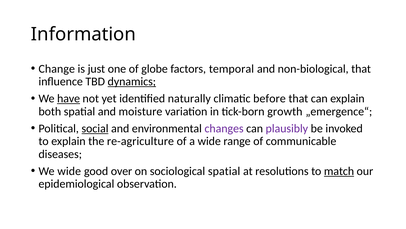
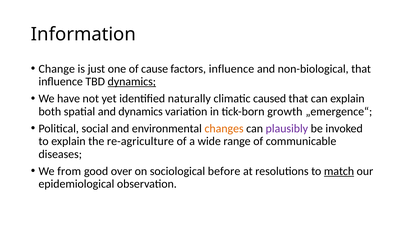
globe: globe -> cause
factors temporal: temporal -> influence
have underline: present -> none
before: before -> caused
and moisture: moisture -> dynamics
social underline: present -> none
changes colour: purple -> orange
We wide: wide -> from
sociological spatial: spatial -> before
